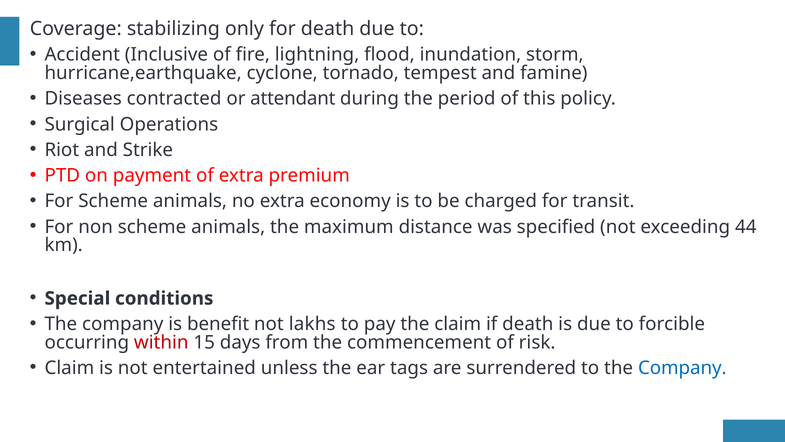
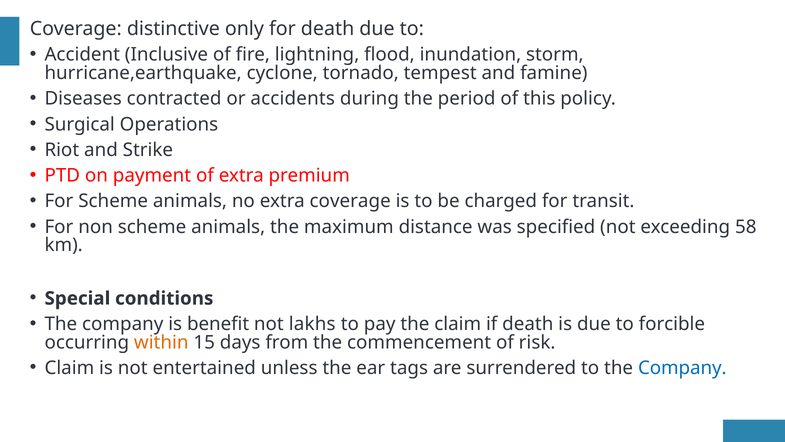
stabilizing: stabilizing -> distinctive
attendant: attendant -> accidents
extra economy: economy -> coverage
44: 44 -> 58
within colour: red -> orange
